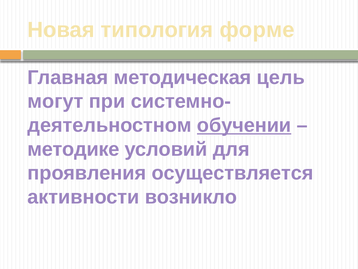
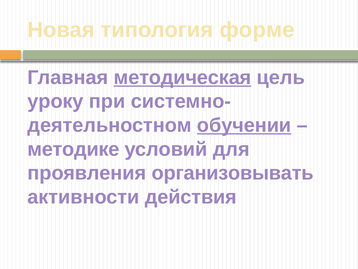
методическая underline: none -> present
могут: могут -> уроку
осуществляется: осуществляется -> организовывать
возникло: возникло -> действия
